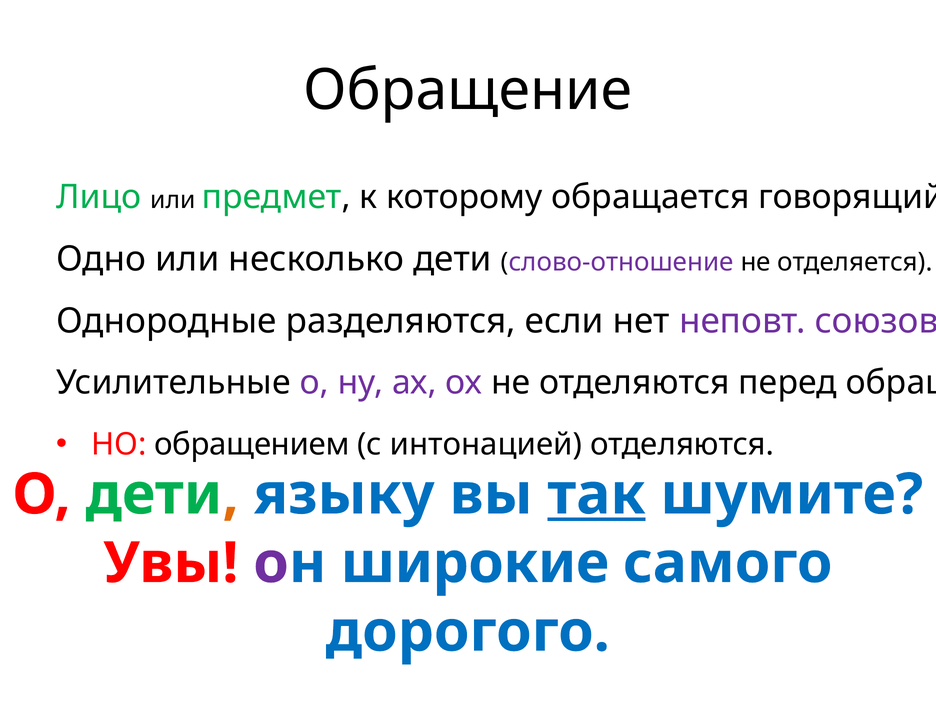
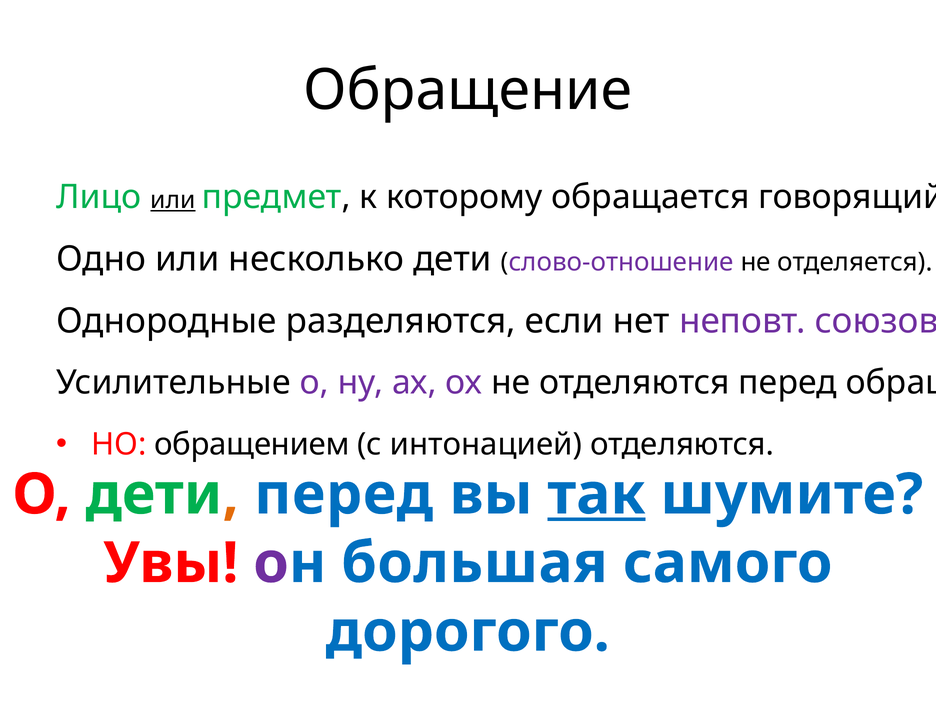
или at (173, 200) underline: none -> present
дети языку: языку -> перед
широкие: широкие -> большая
